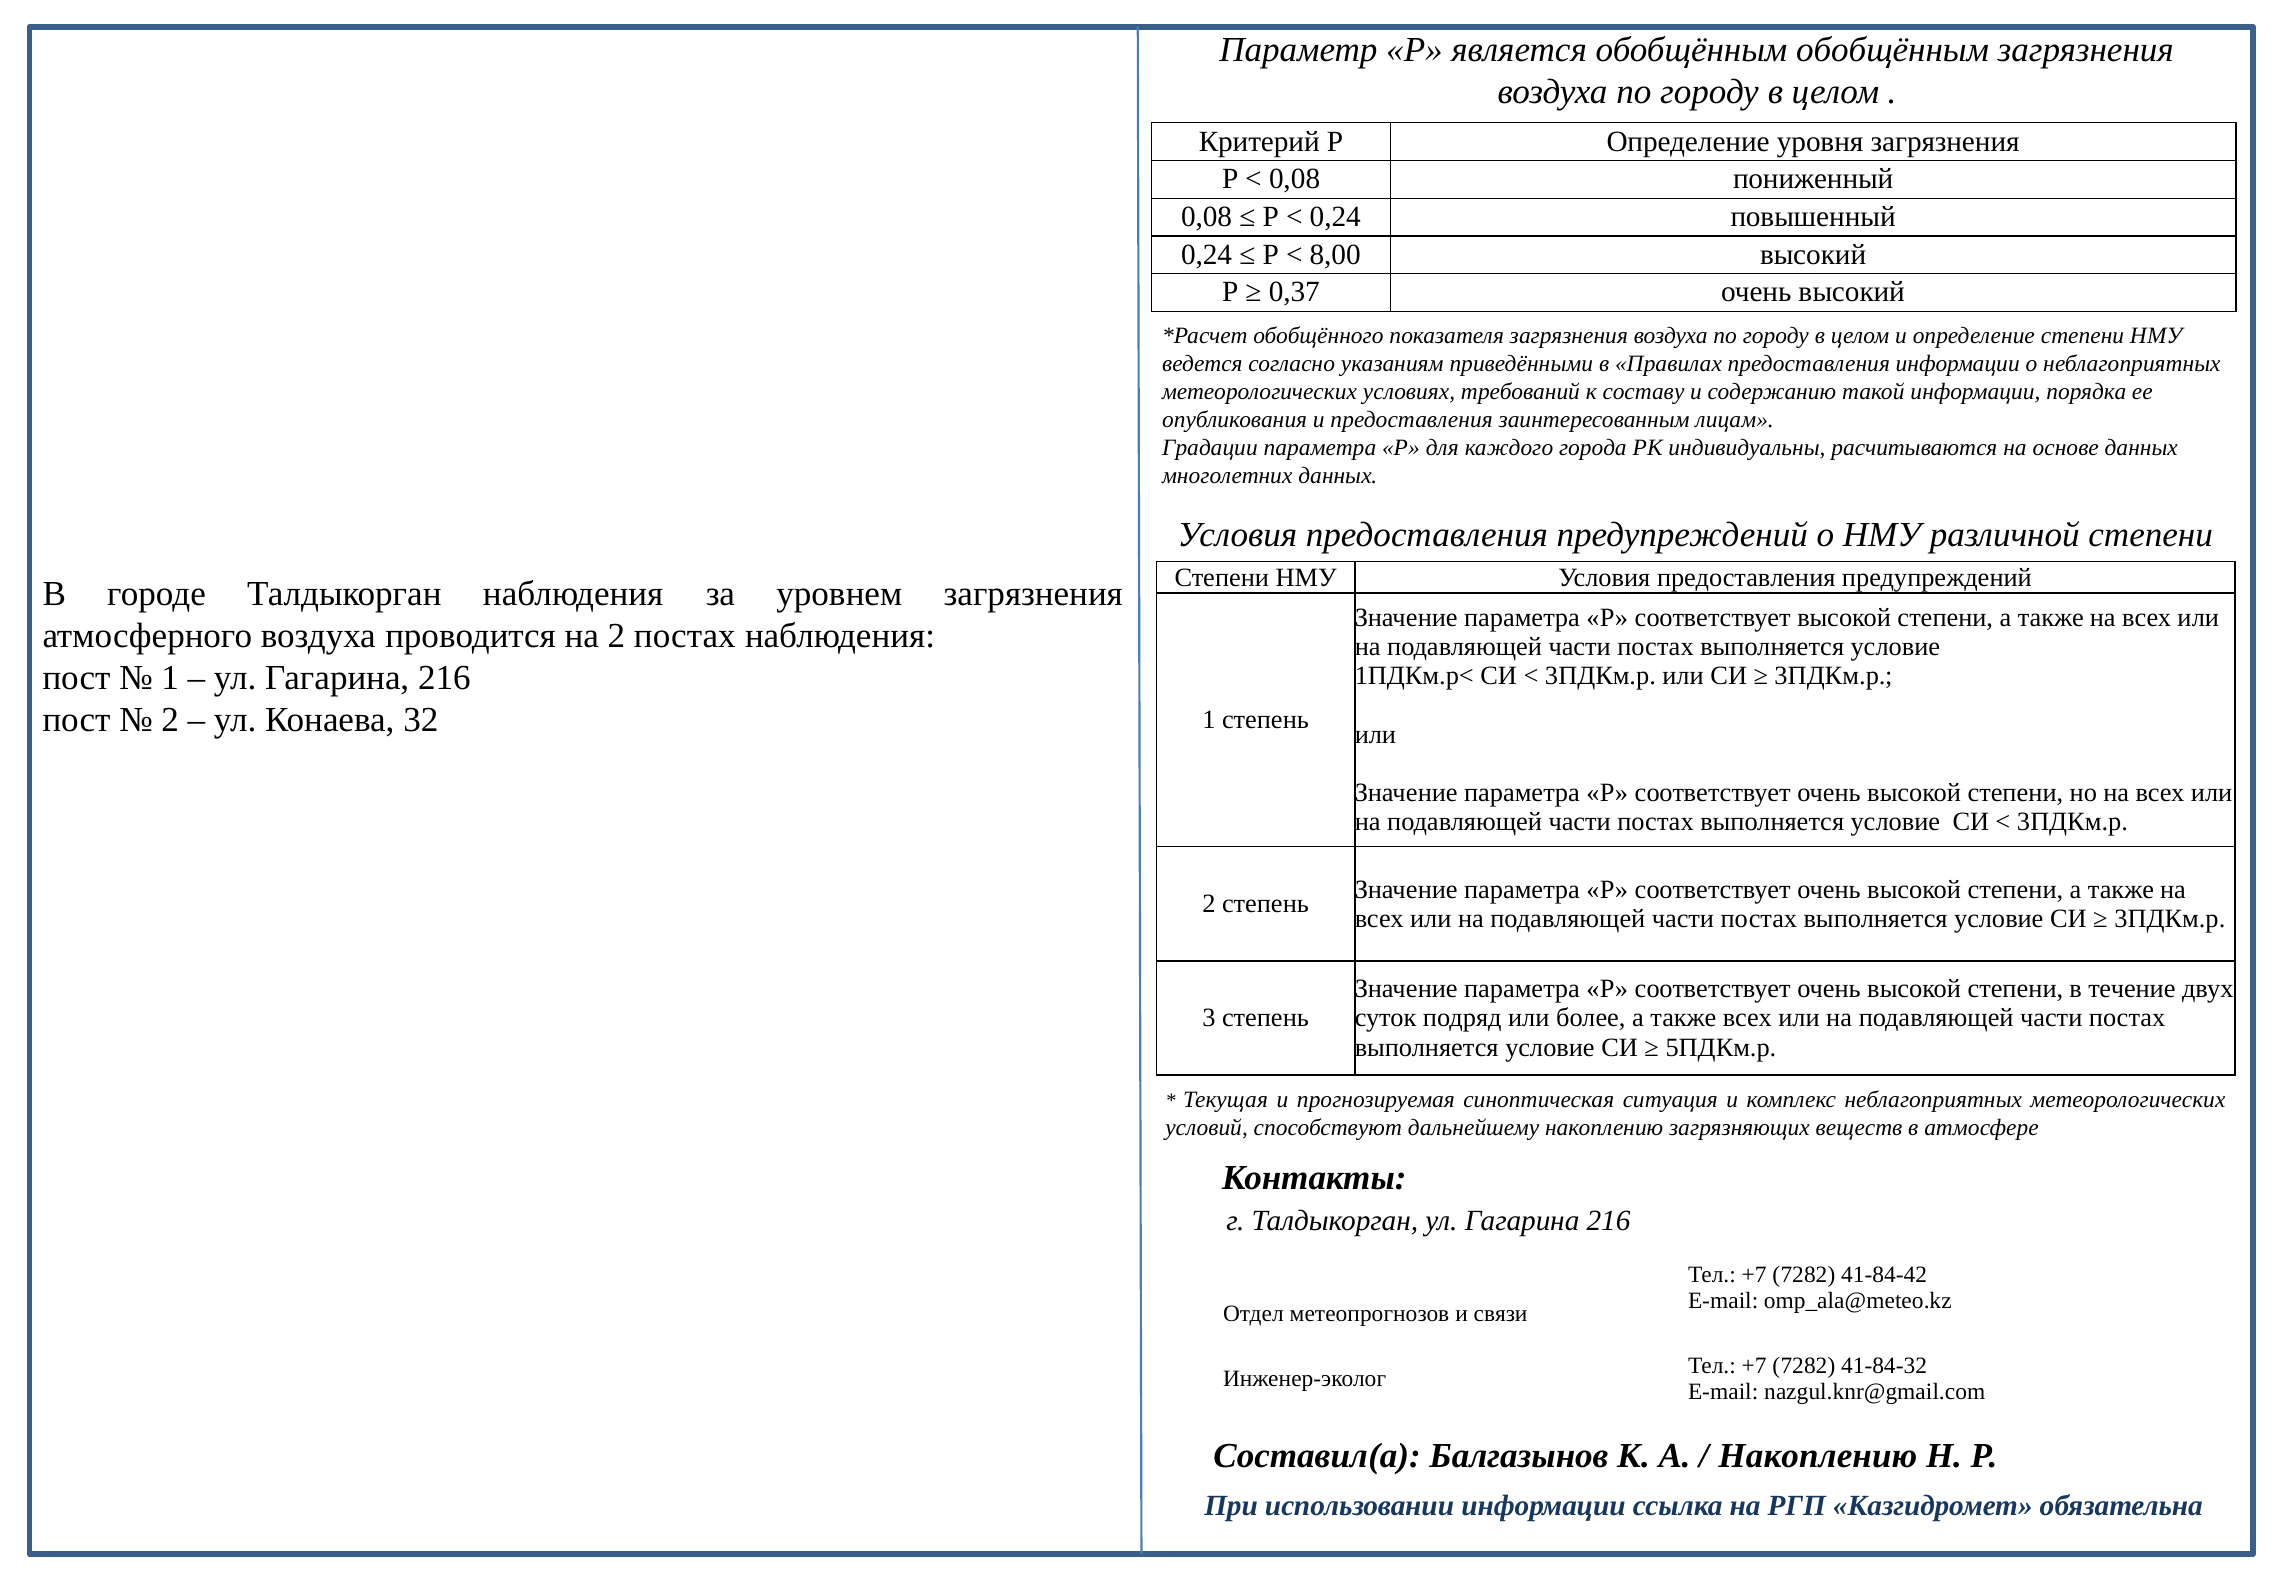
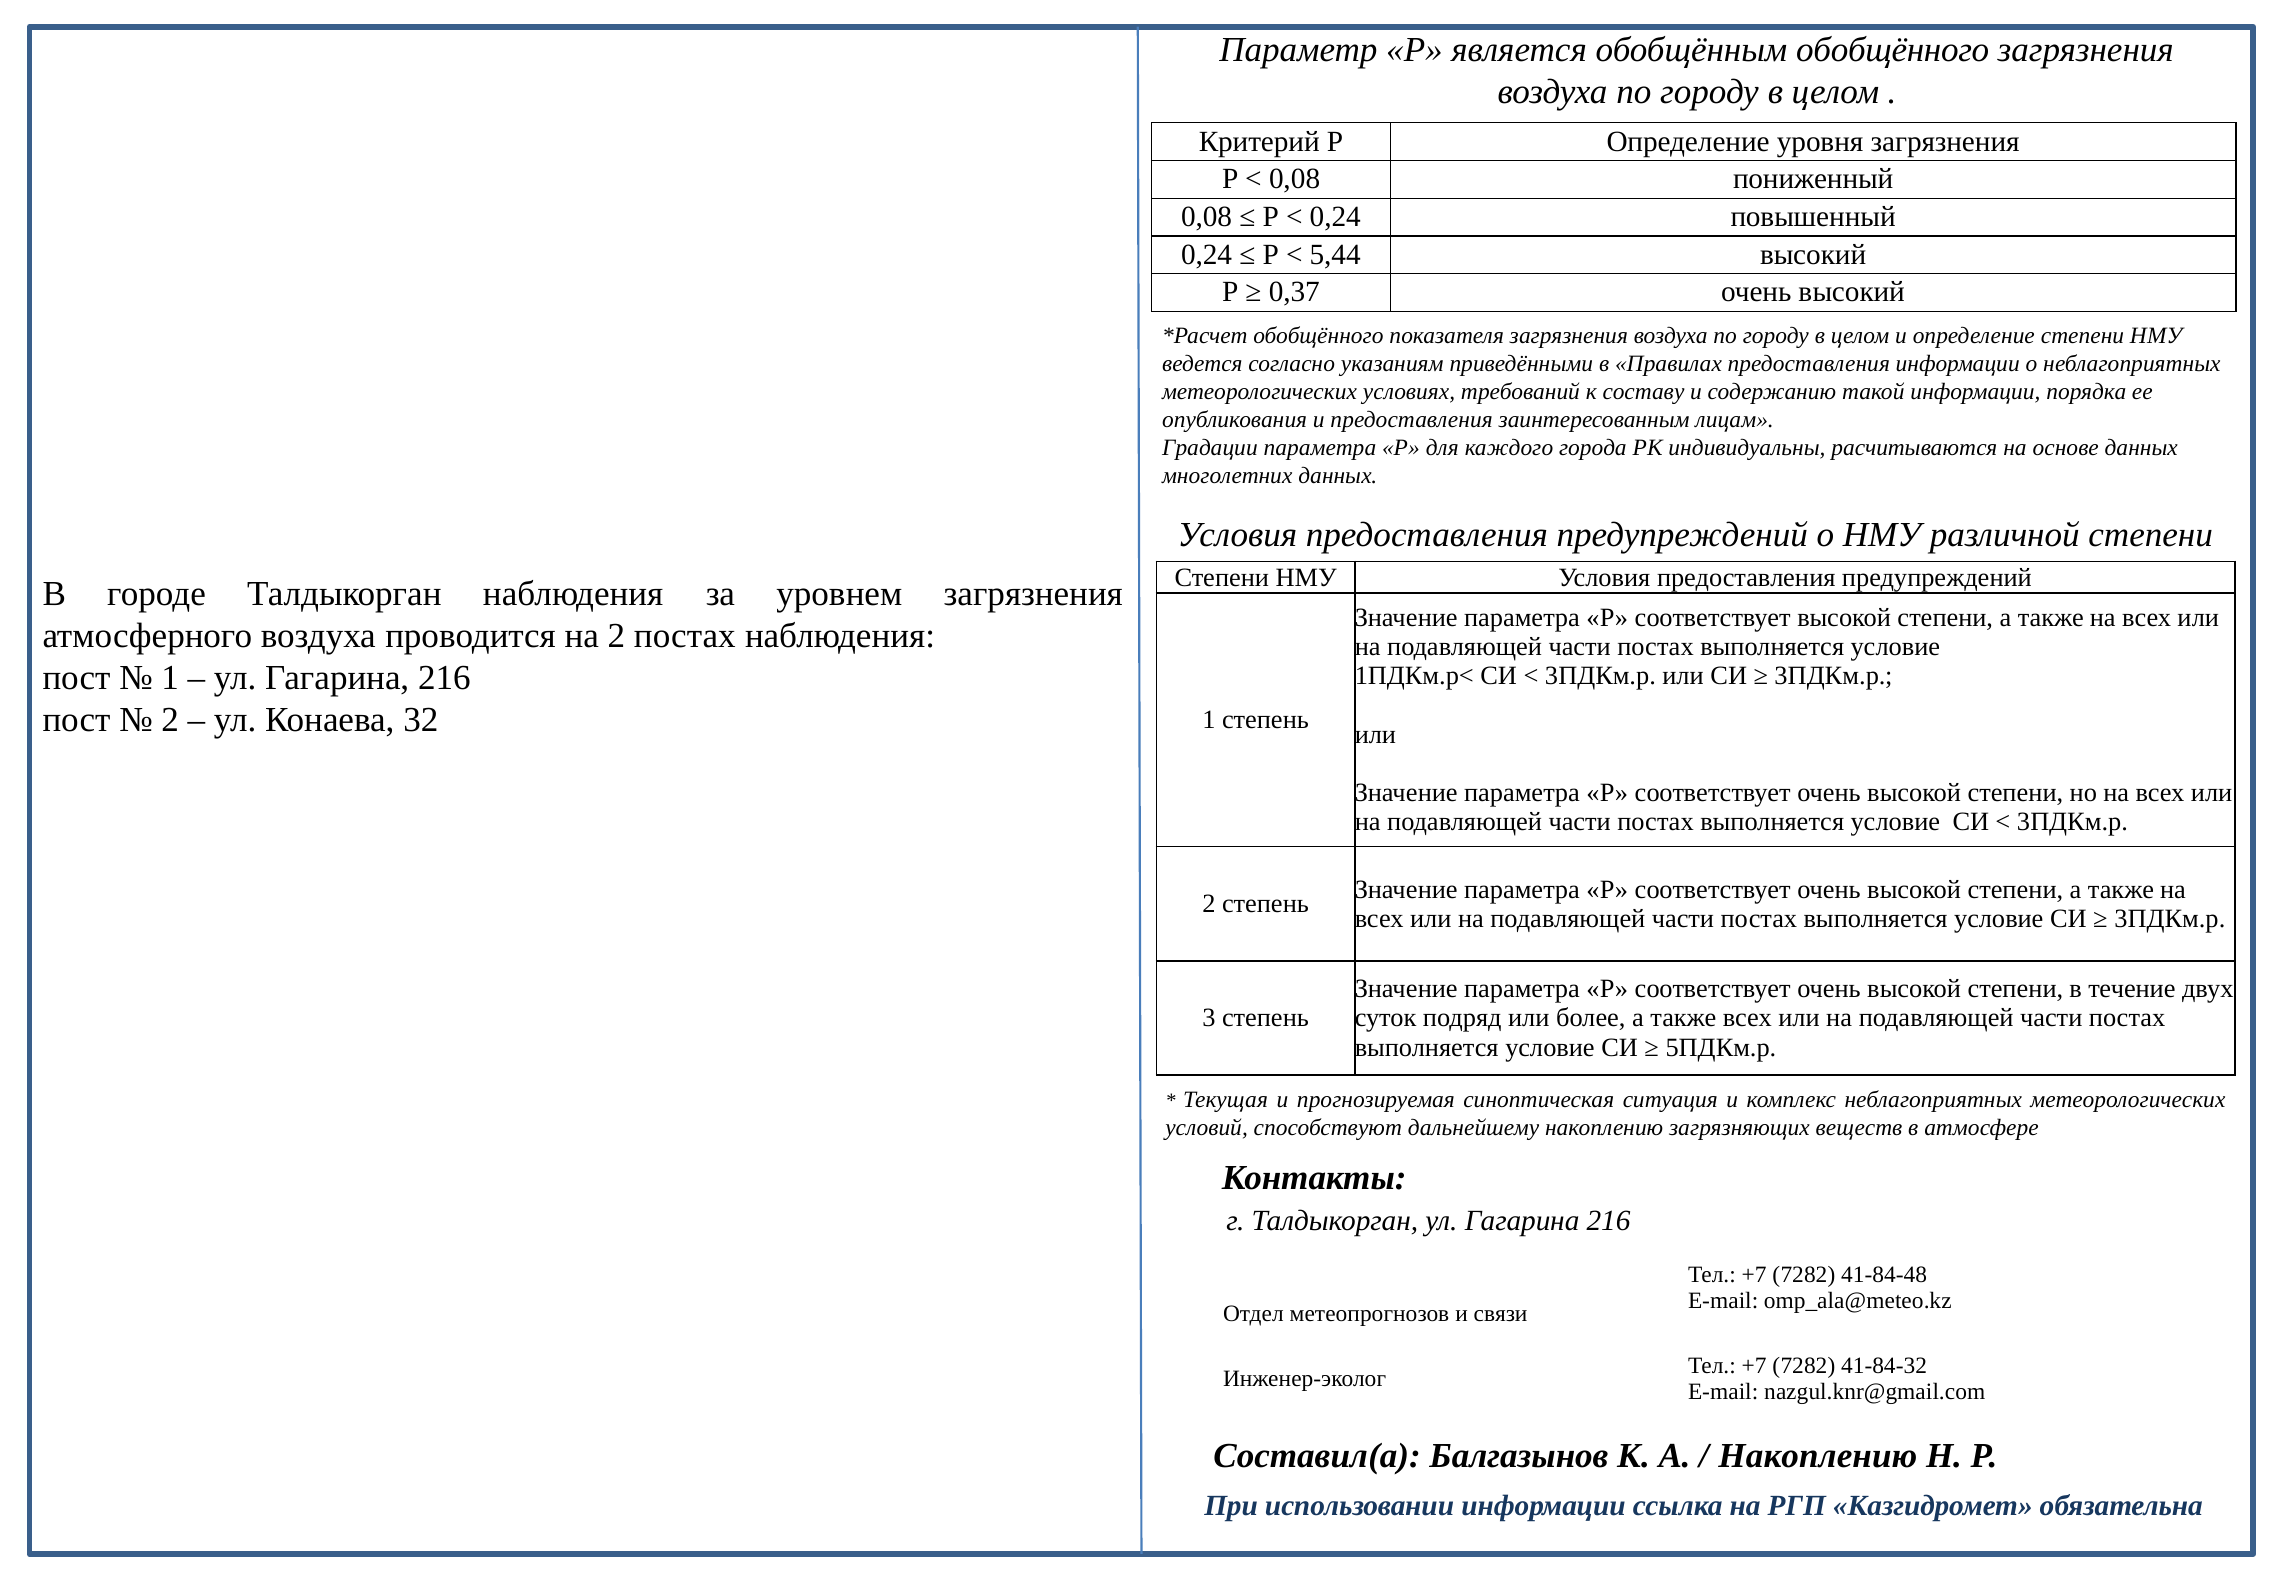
обобщённым обобщённым: обобщённым -> обобщённого
8,00: 8,00 -> 5,44
41-84-42: 41-84-42 -> 41-84-48
